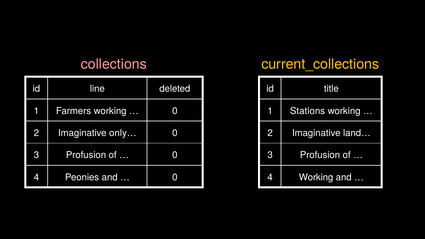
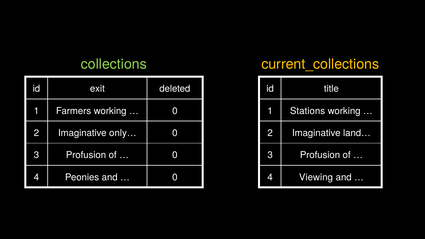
collections colour: pink -> light green
line: line -> exit
4 Working: Working -> Viewing
